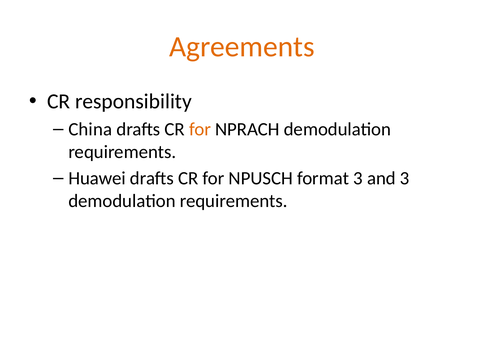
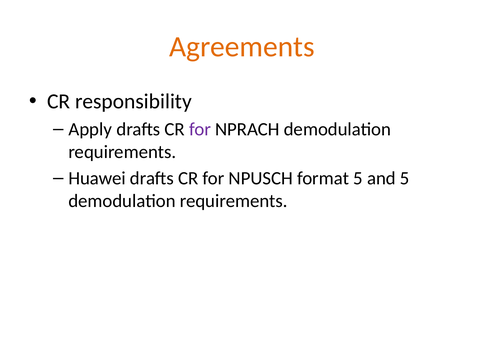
China: China -> Apply
for at (200, 129) colour: orange -> purple
format 3: 3 -> 5
and 3: 3 -> 5
